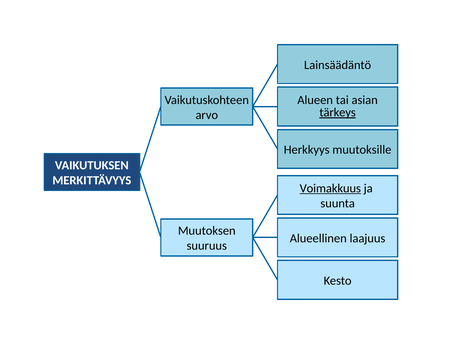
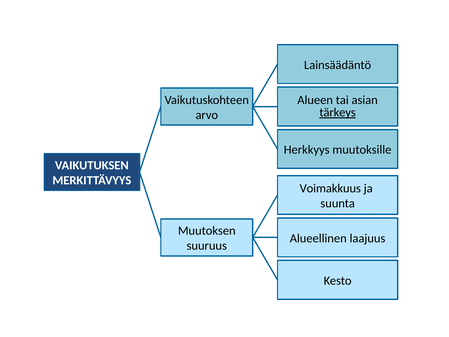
Voimakkuus underline: present -> none
